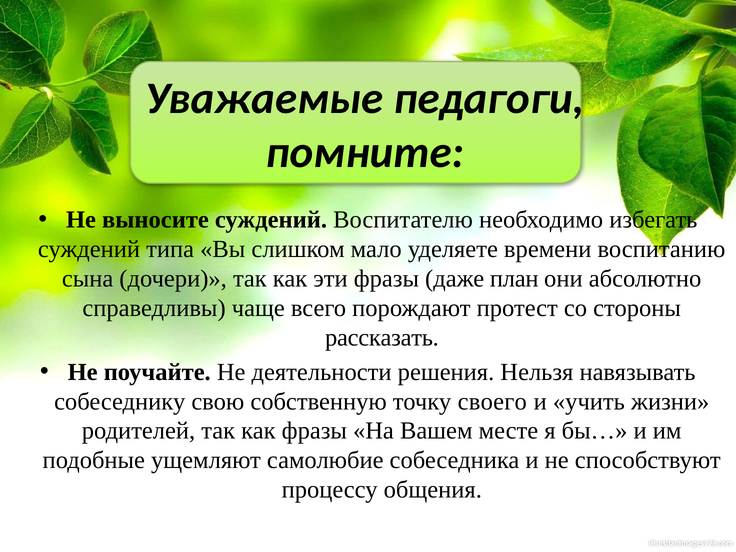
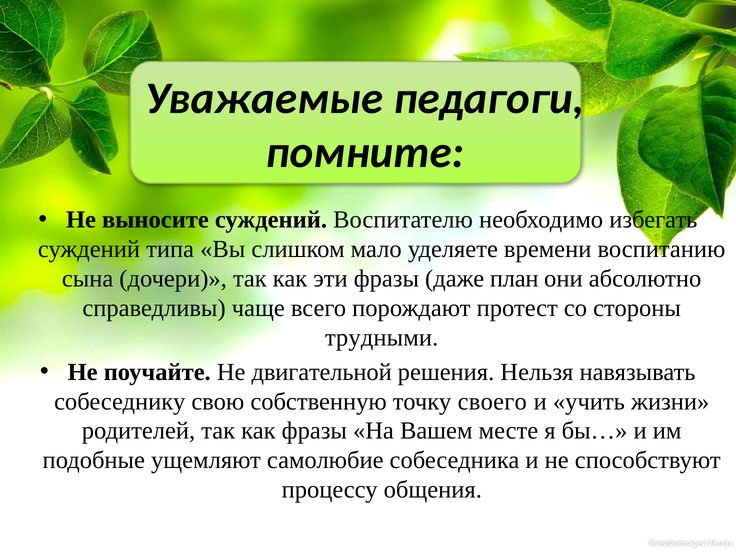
рассказать: рассказать -> трудными
деятельности: деятельности -> двигательной
